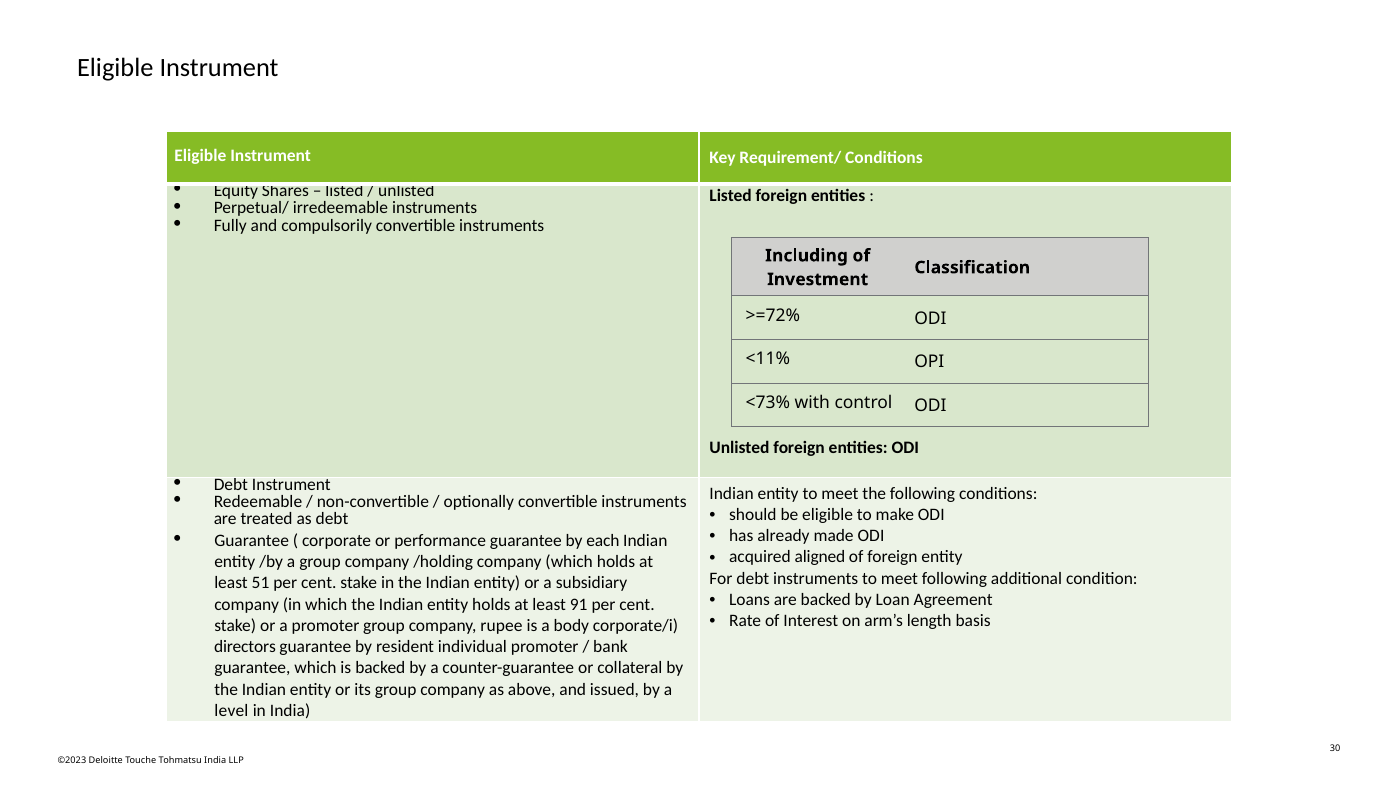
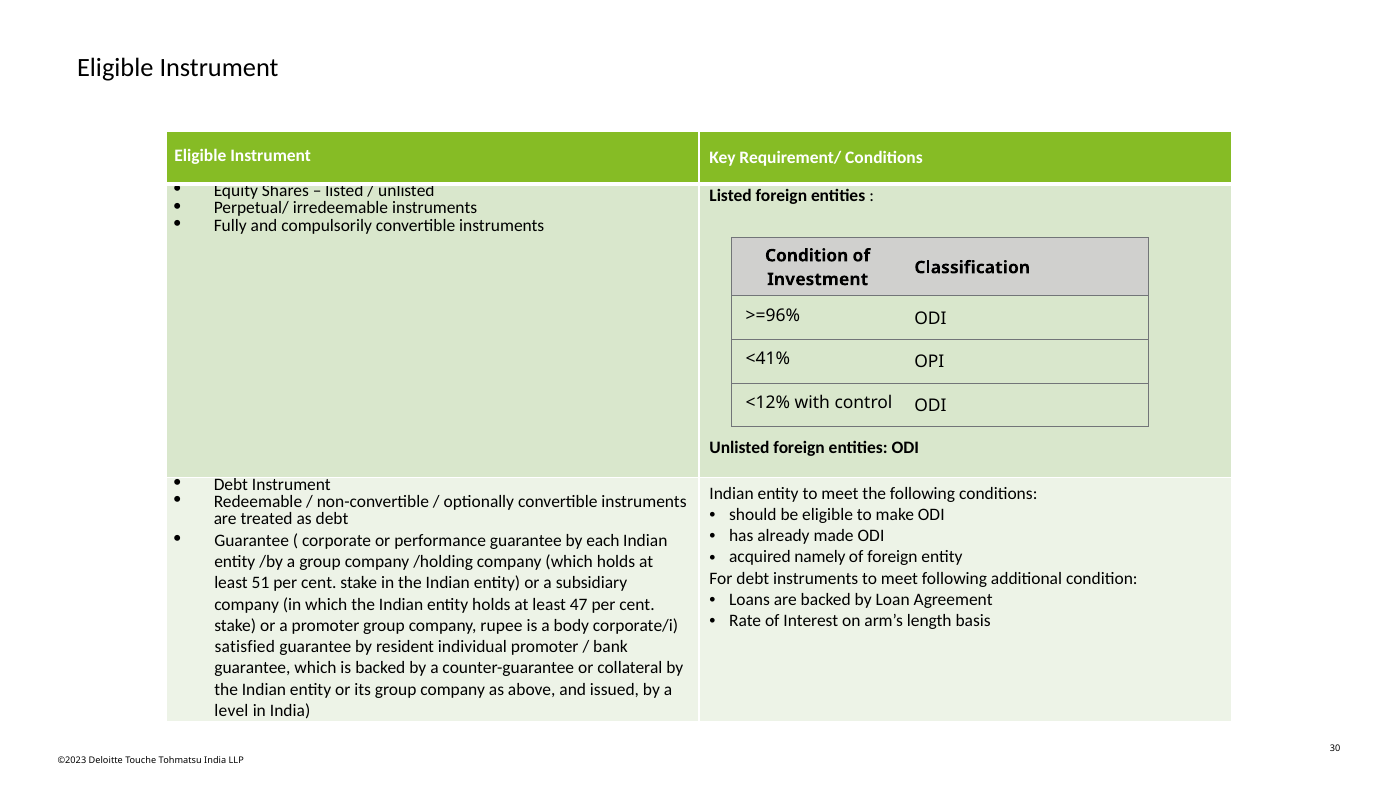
Including at (807, 256): Including -> Condition
>=72%: >=72% -> >=96%
<11%: <11% -> <41%
<73%: <73% -> <12%
aligned: aligned -> namely
91: 91 -> 47
directors: directors -> satisfied
